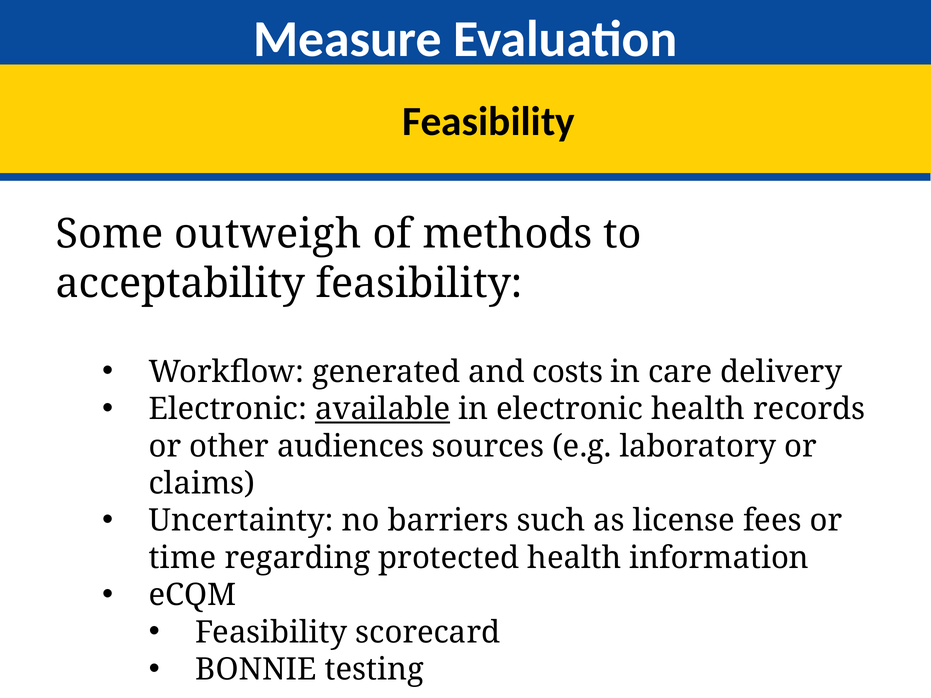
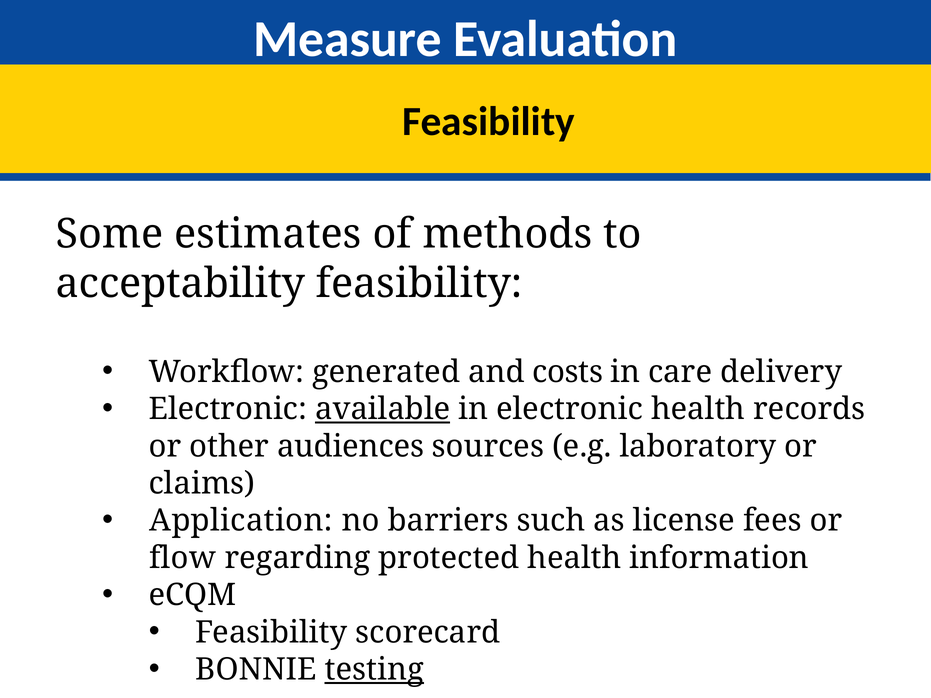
outweigh: outweigh -> estimates
Uncertainty: Uncertainty -> Application
time: time -> flow
testing underline: none -> present
